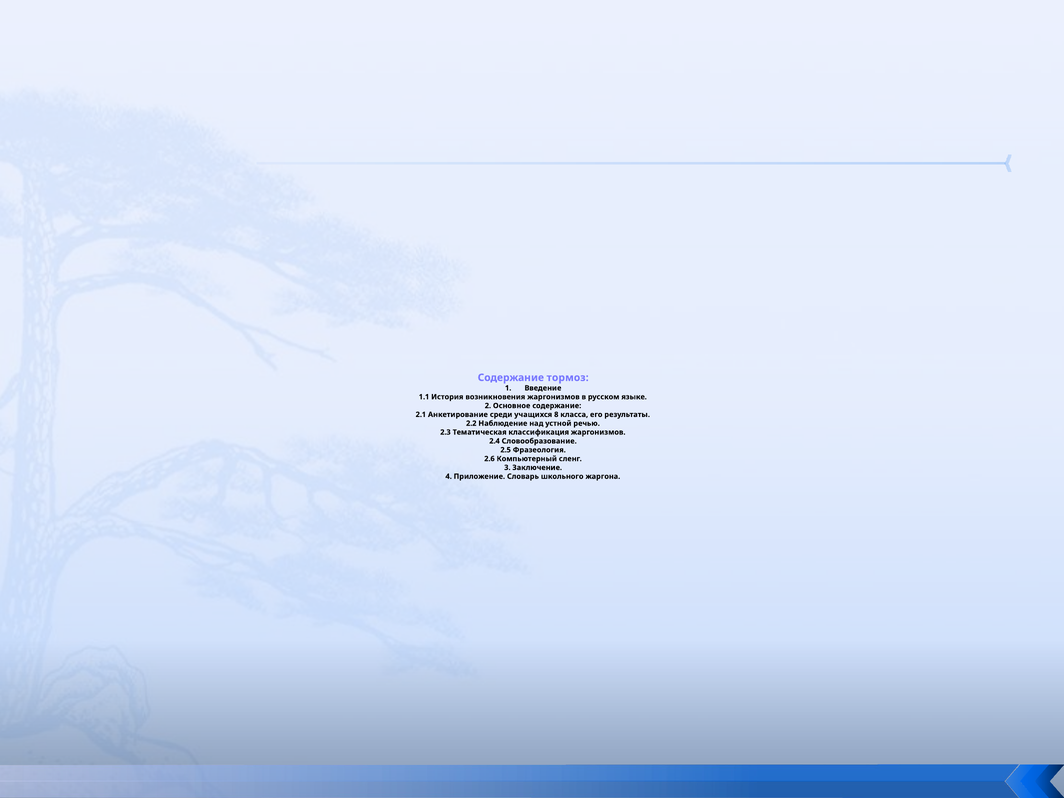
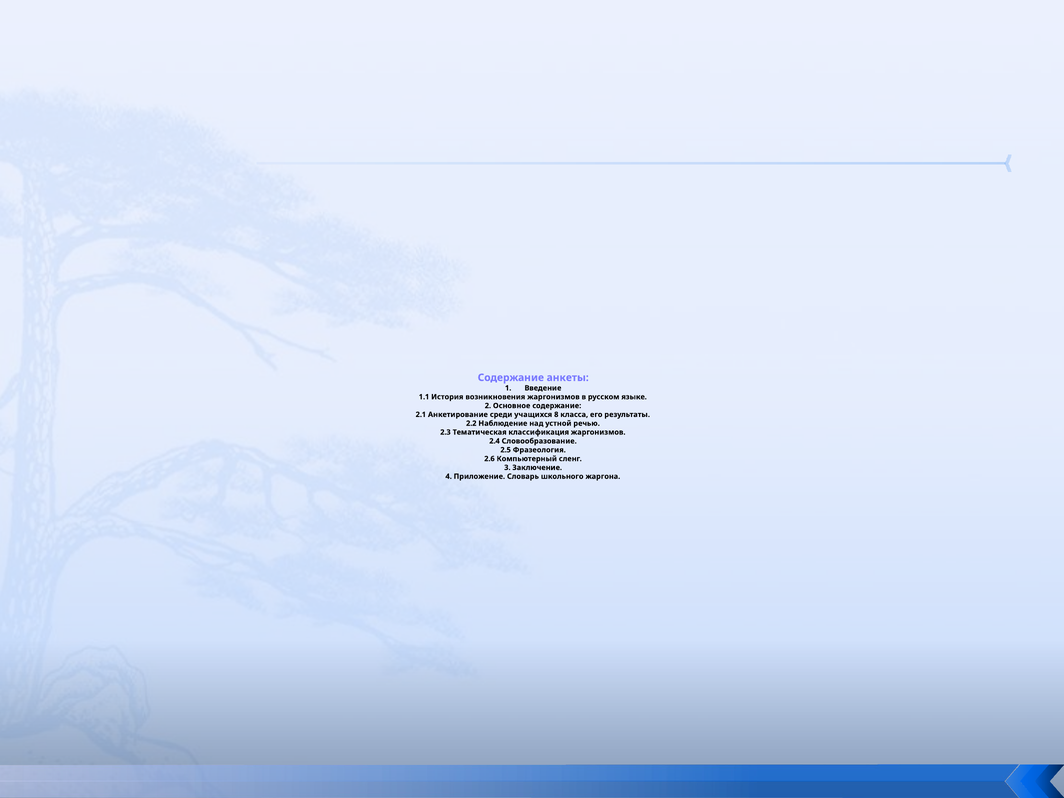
тормоз: тормоз -> анкеты
